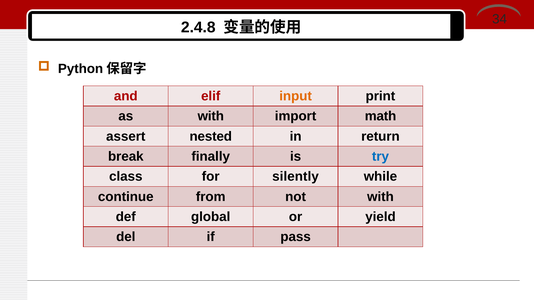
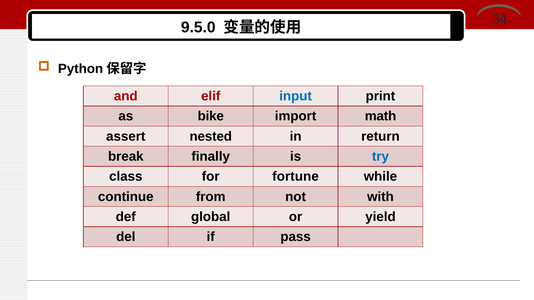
2.4.8: 2.4.8 -> 9.5.0
input colour: orange -> blue
as with: with -> bike
silently: silently -> fortune
